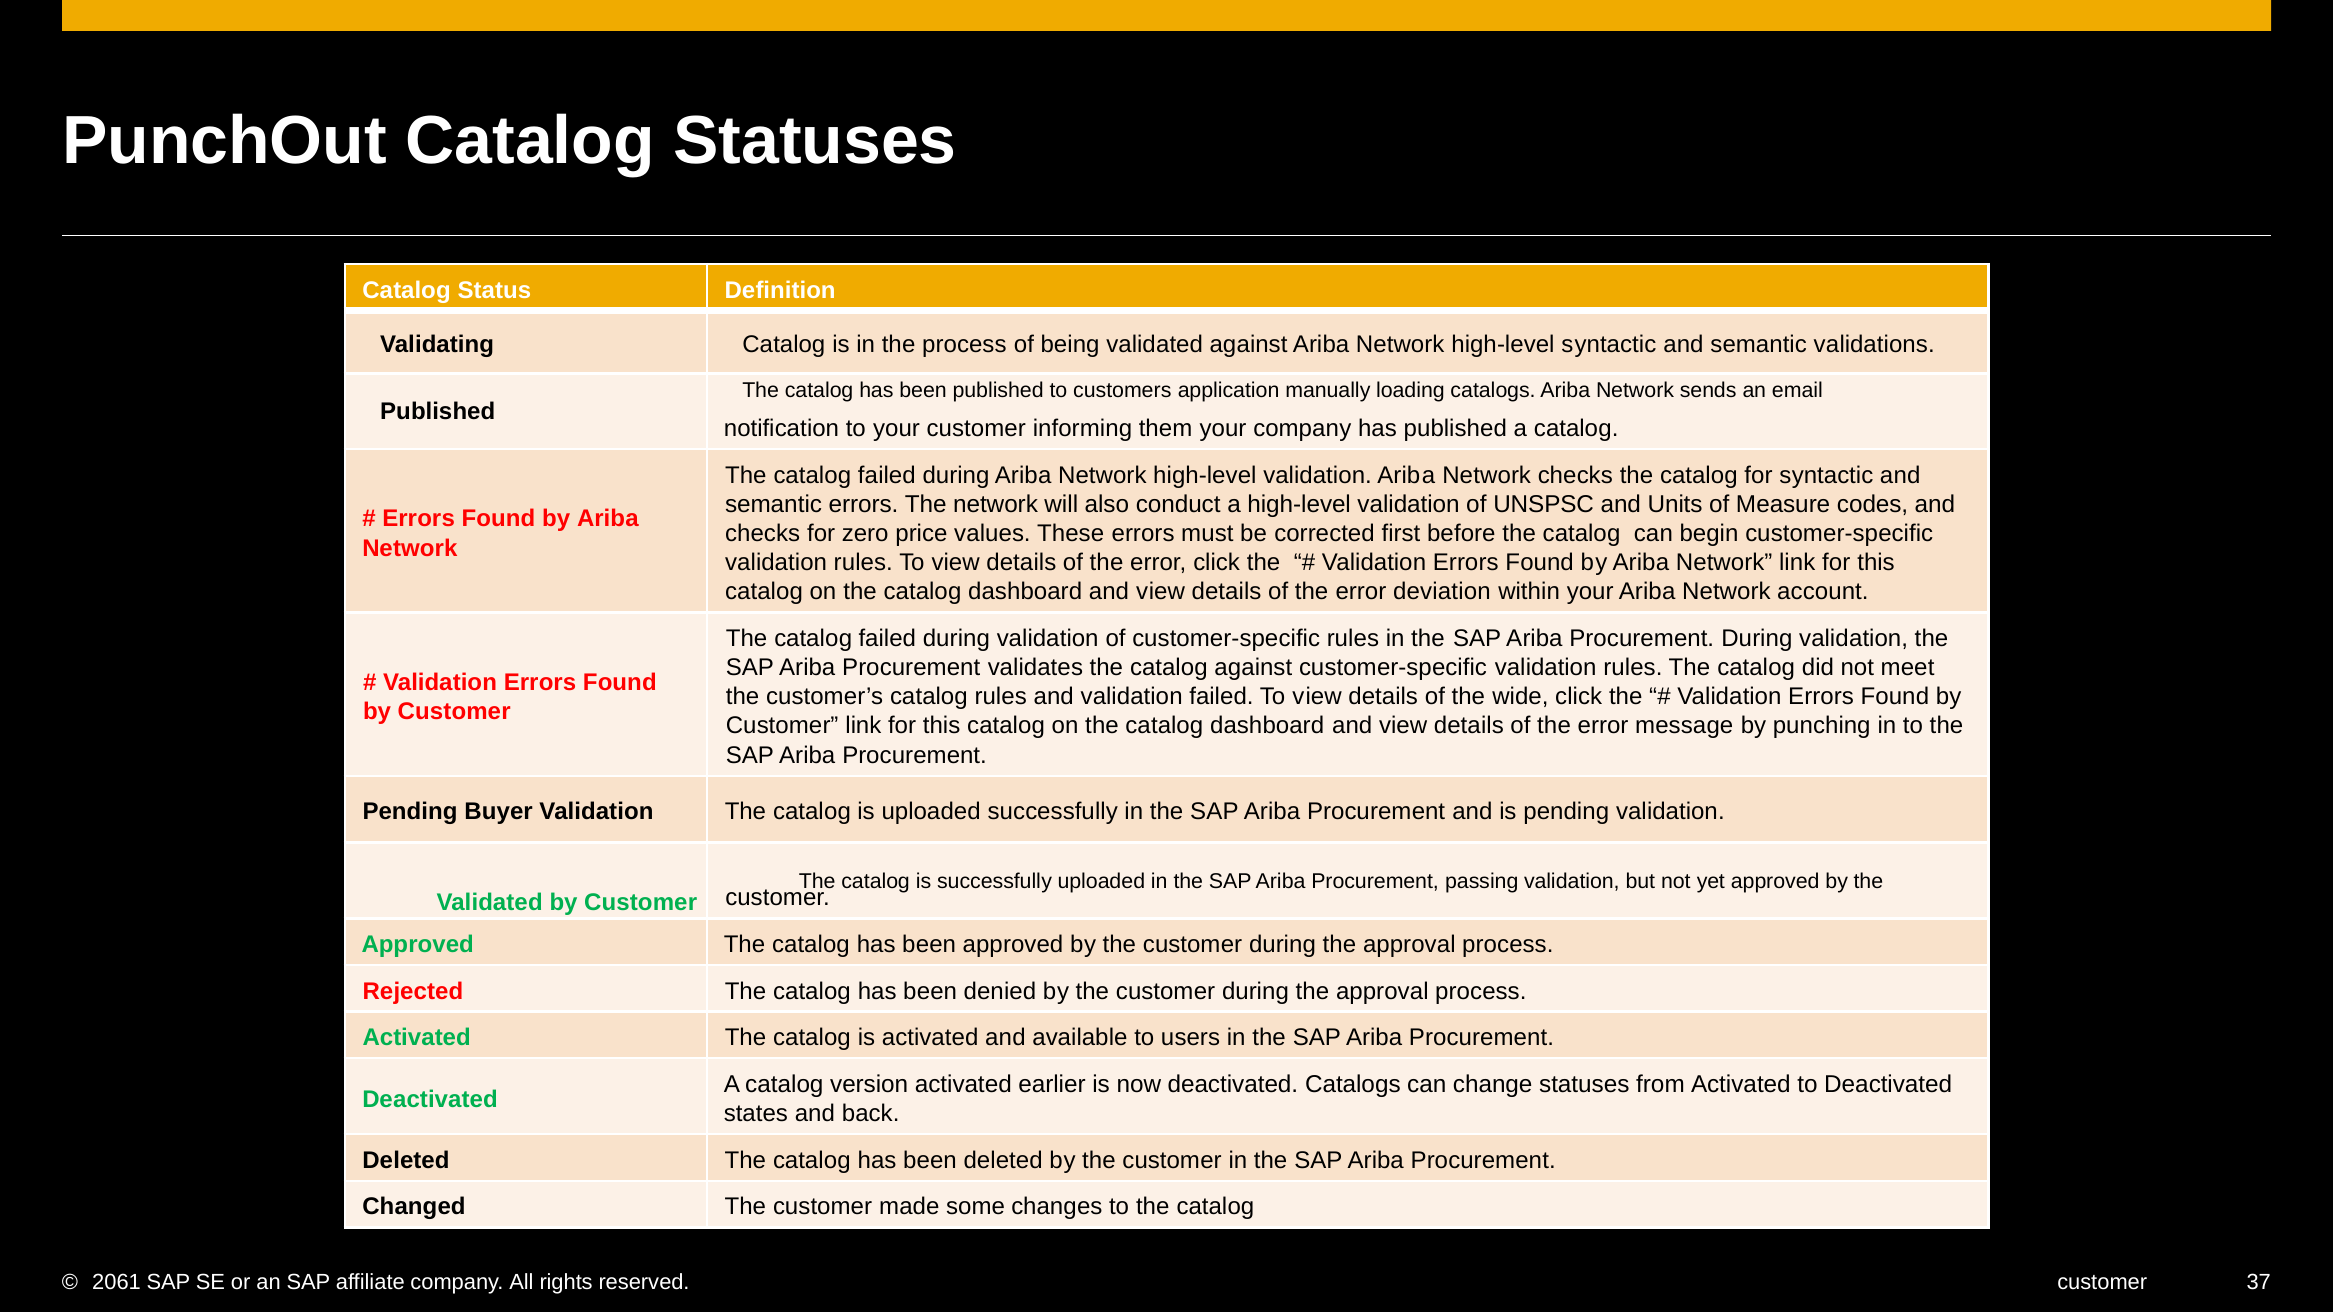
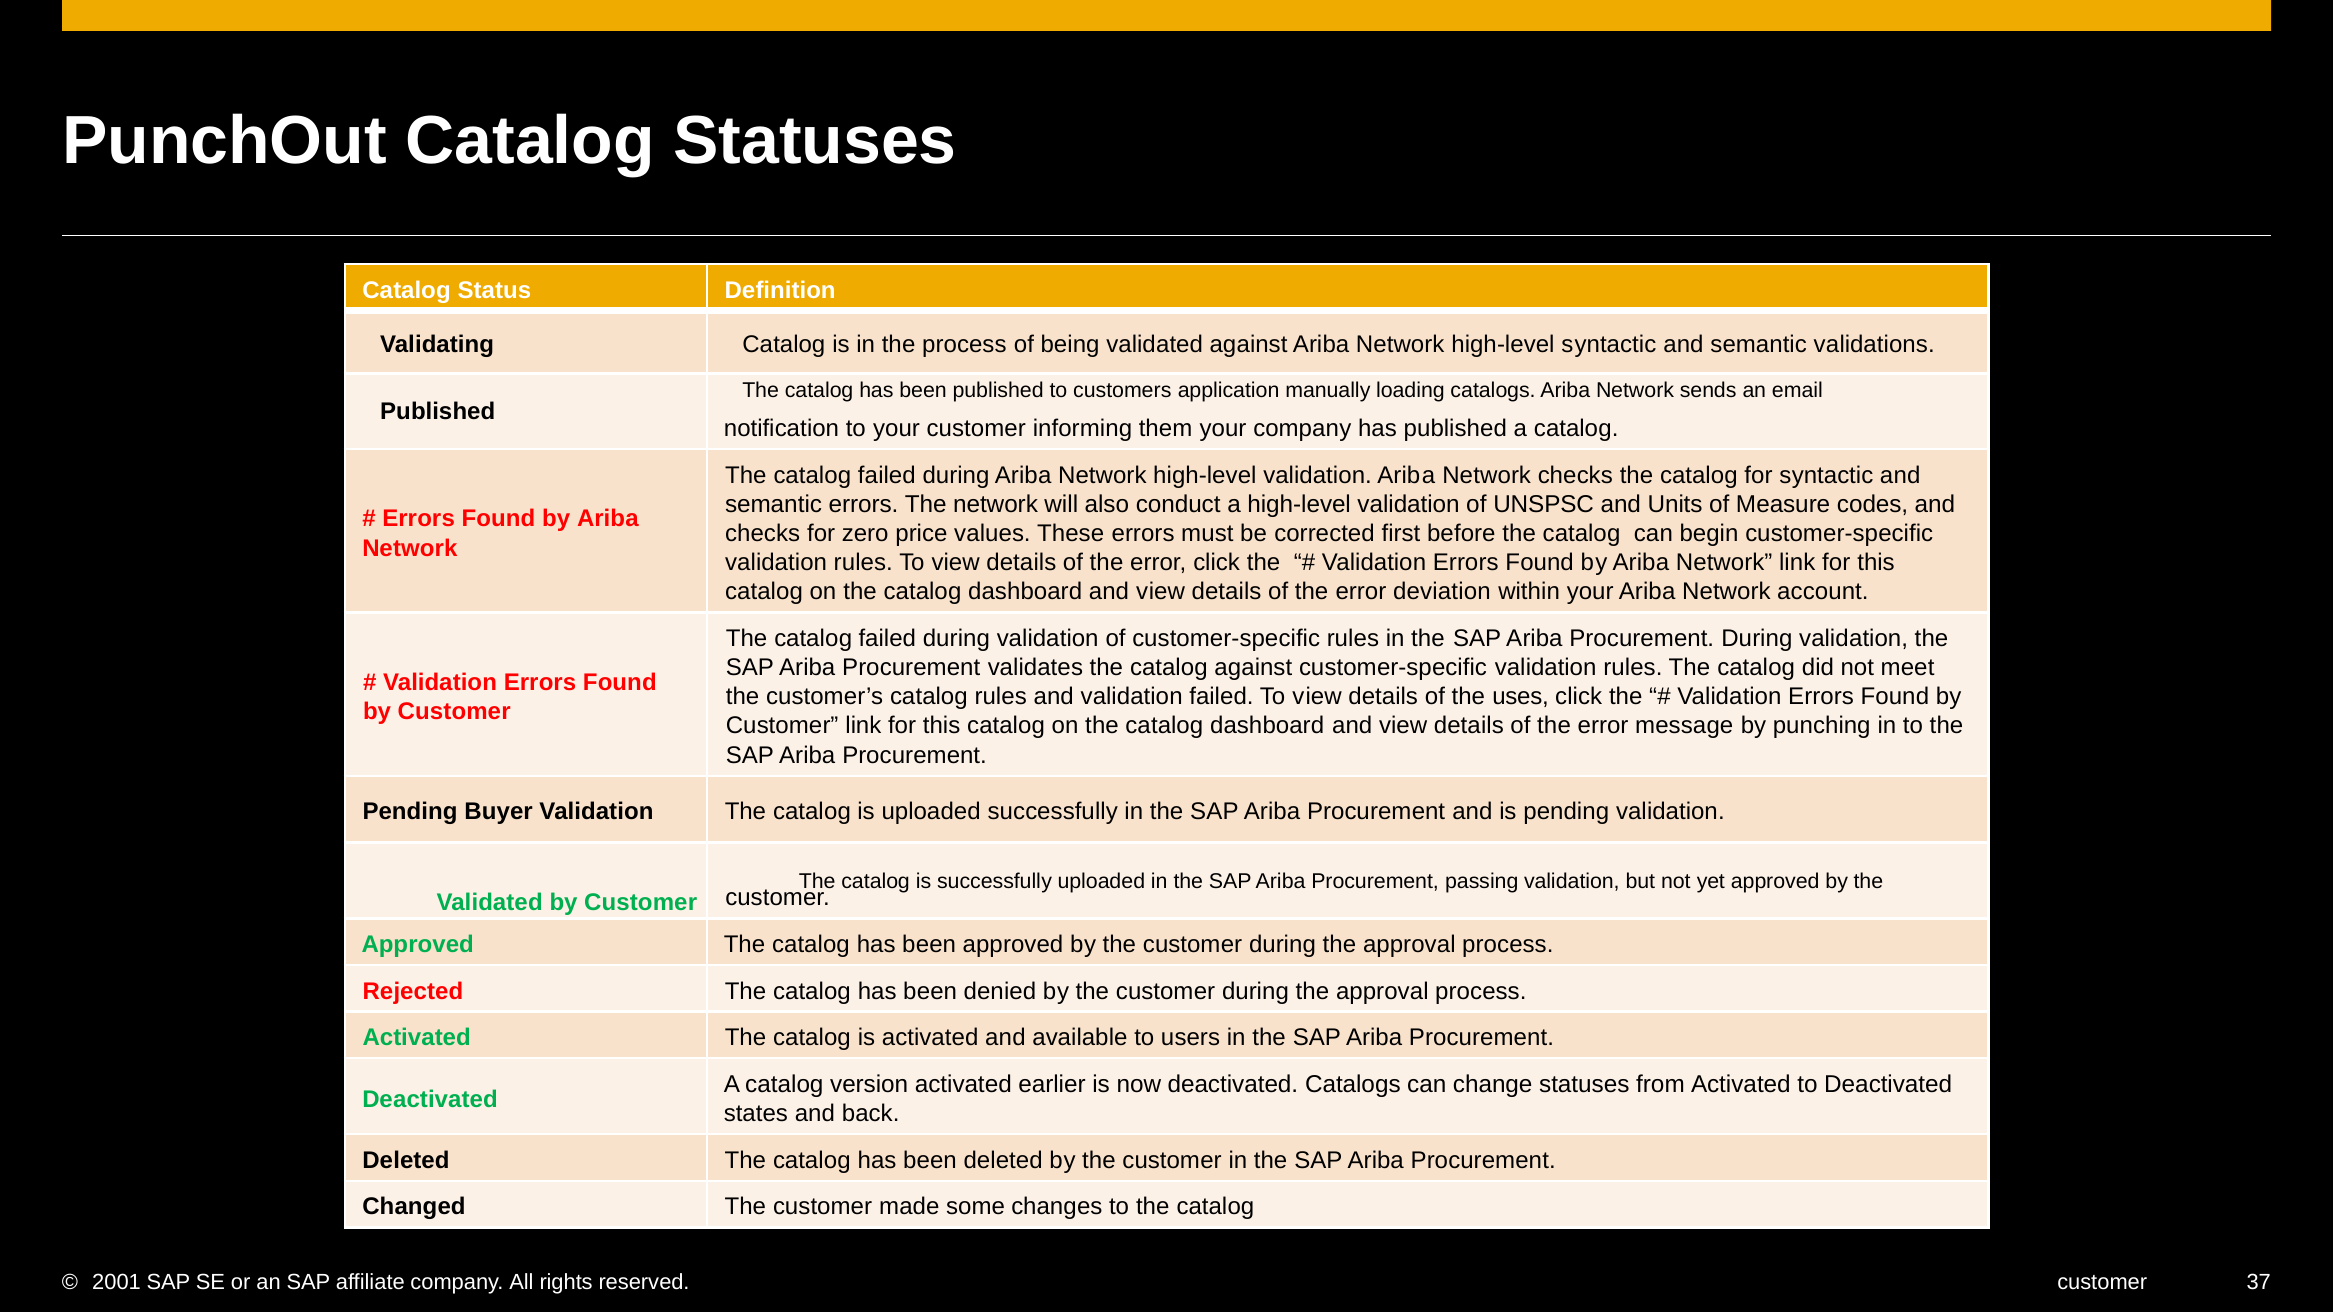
wide: wide -> uses
2061: 2061 -> 2001
